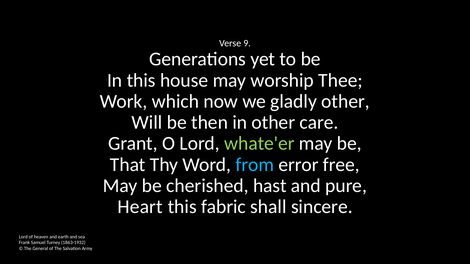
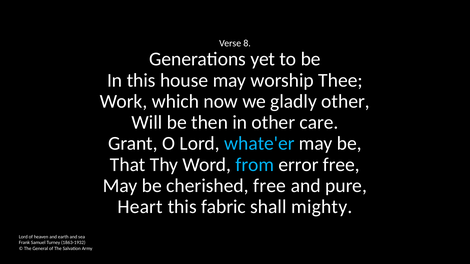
9: 9 -> 8
whate'er colour: light green -> light blue
cherished hast: hast -> free
sincere: sincere -> mighty
